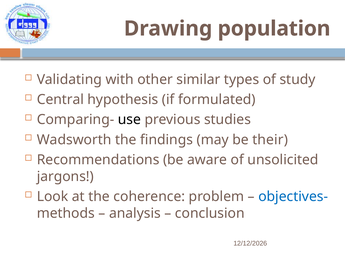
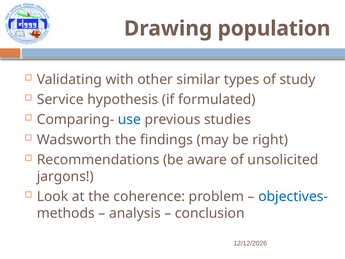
Central: Central -> Service
use colour: black -> blue
their: their -> right
